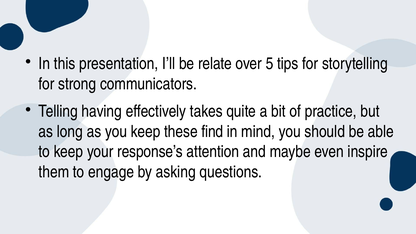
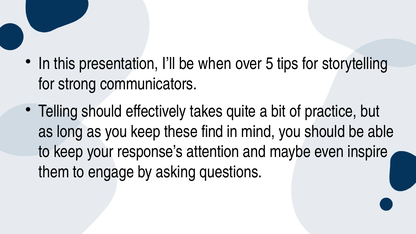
relate: relate -> when
Telling having: having -> should
